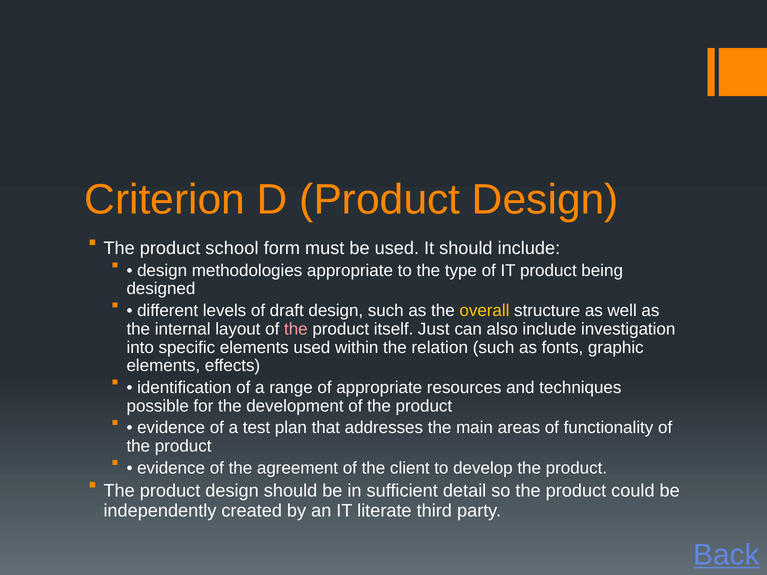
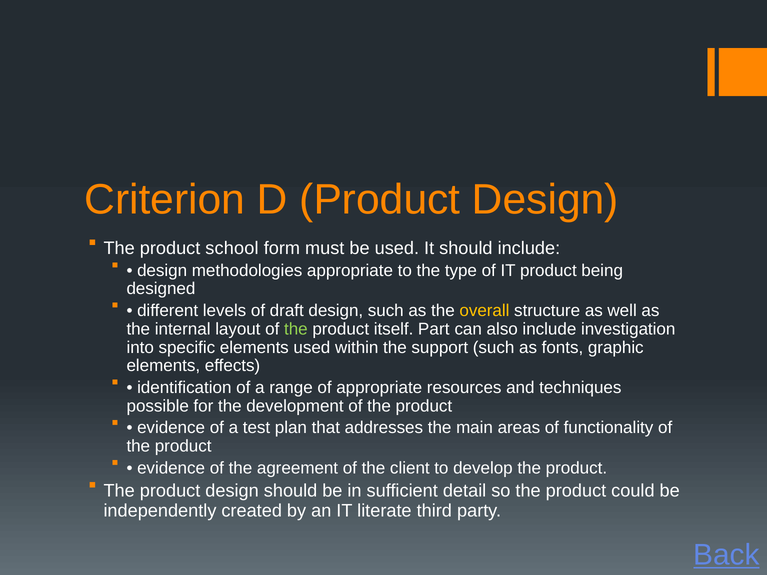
the at (296, 329) colour: pink -> light green
Just: Just -> Part
relation: relation -> support
